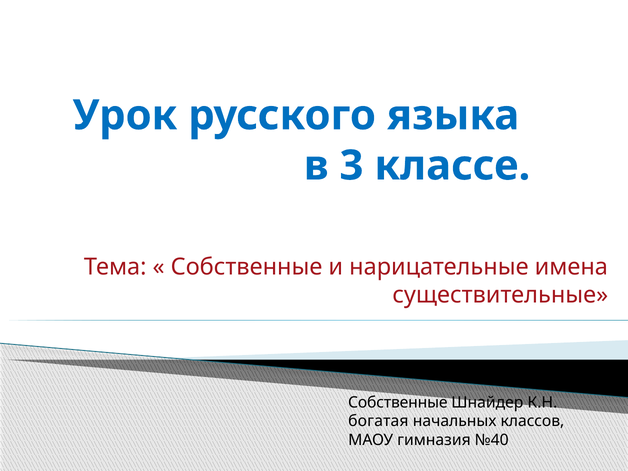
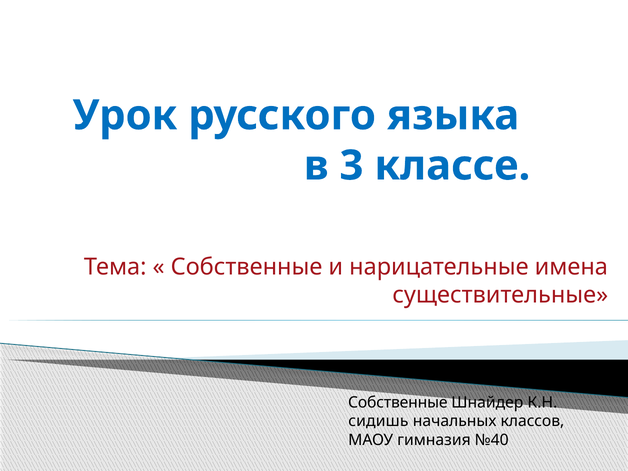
богатая: богатая -> сидишь
